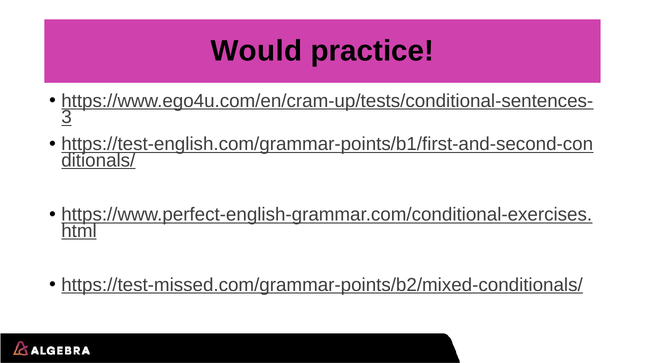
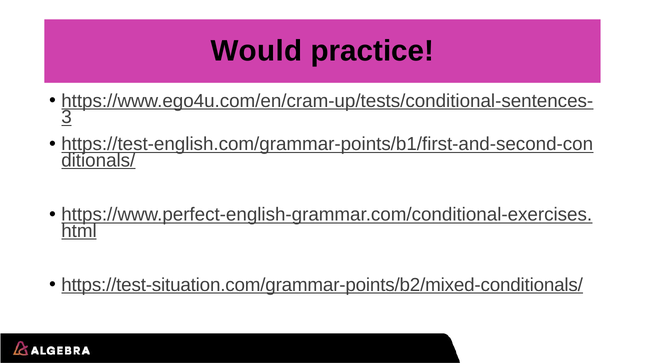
https://test-missed.com/grammar-points/b2/mixed-conditionals/: https://test-missed.com/grammar-points/b2/mixed-conditionals/ -> https://test-situation.com/grammar-points/b2/mixed-conditionals/
